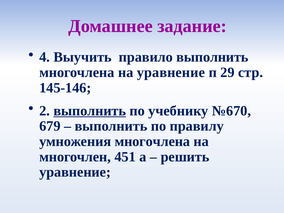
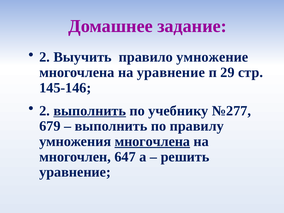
4 at (45, 57): 4 -> 2
правило выполнить: выполнить -> умножение
№670: №670 -> №277
многочлена at (152, 141) underline: none -> present
451: 451 -> 647
